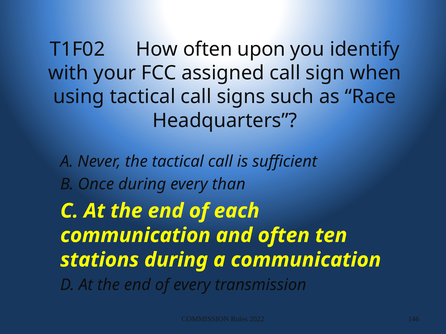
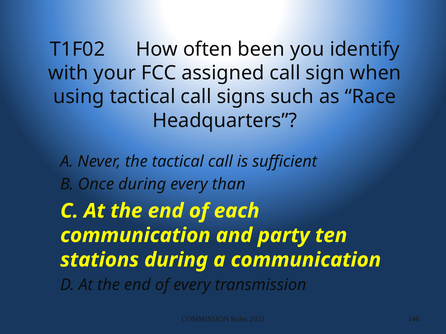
upon: upon -> been
and often: often -> party
